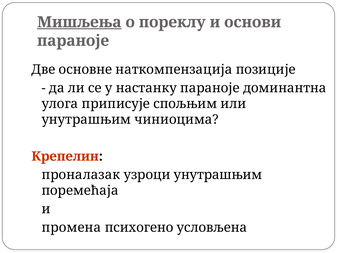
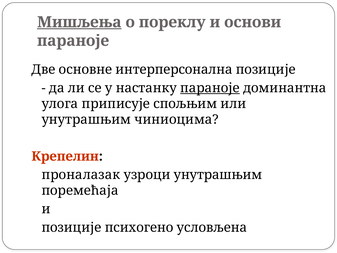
наткомпензација: наткомпензација -> интерперсонална
параноје at (210, 88) underline: none -> present
промена at (71, 227): промена -> позиције
